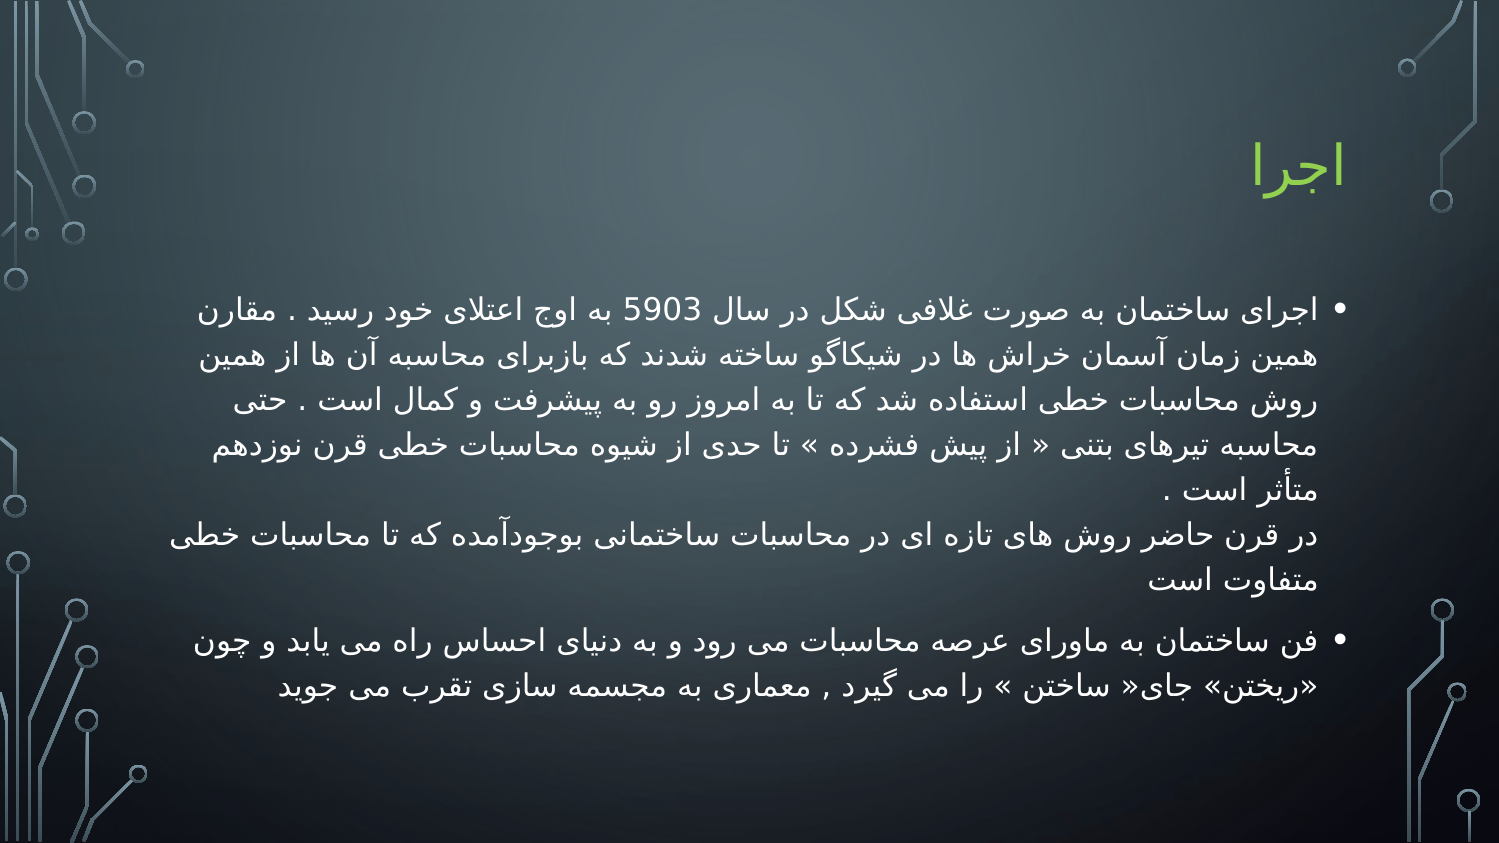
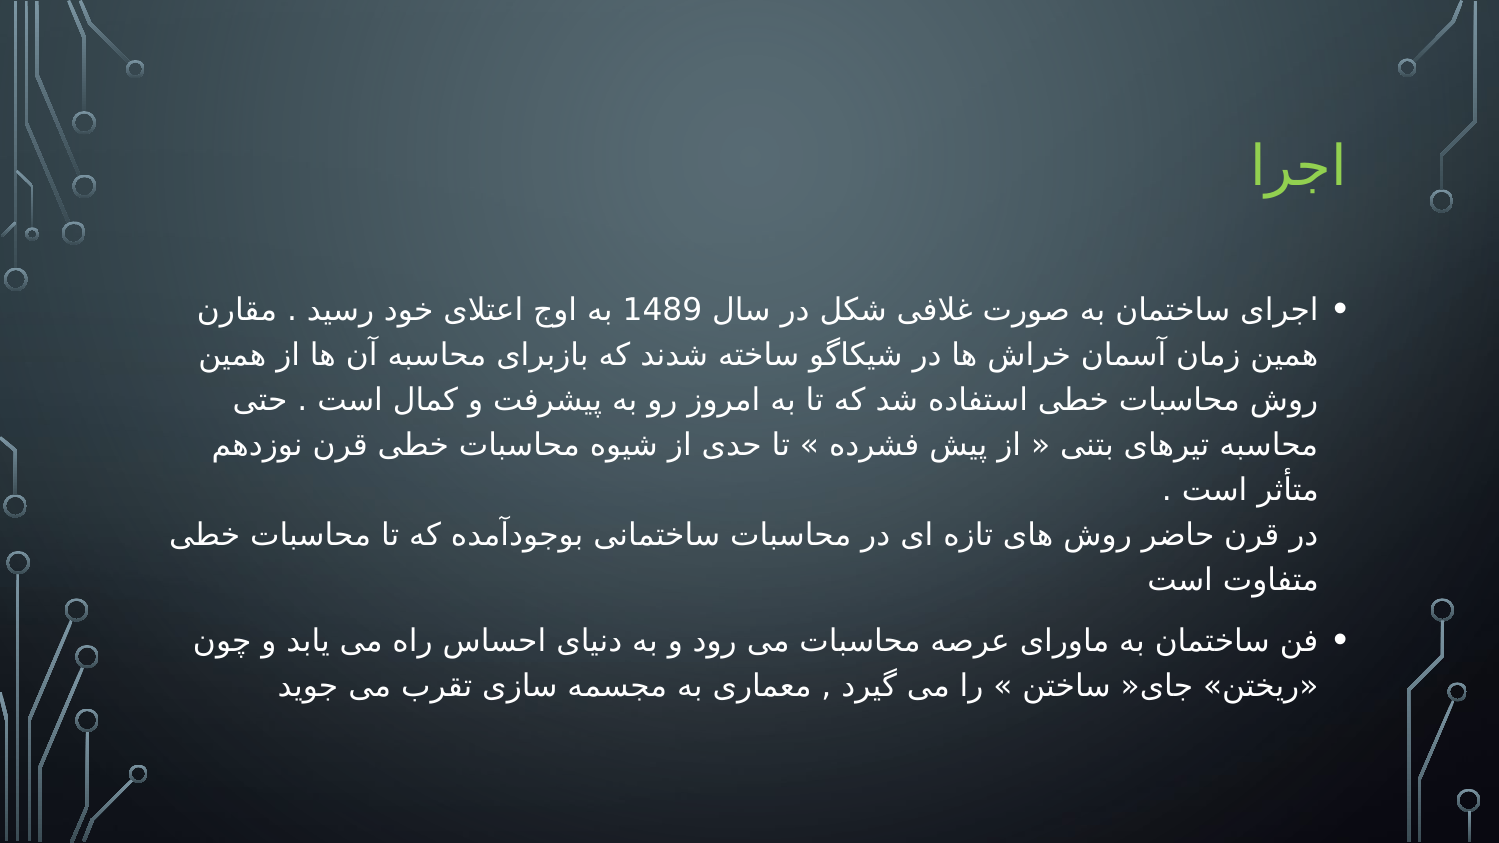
5903: 5903 -> 1489
